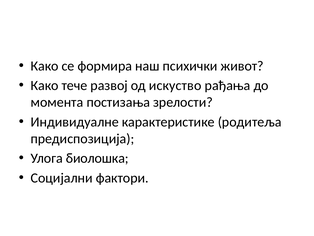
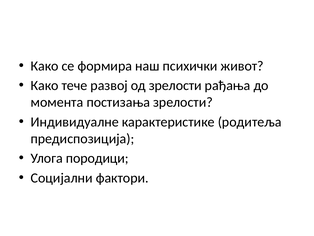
од искуство: искуство -> зрелости
биолошка: биолошка -> породици
